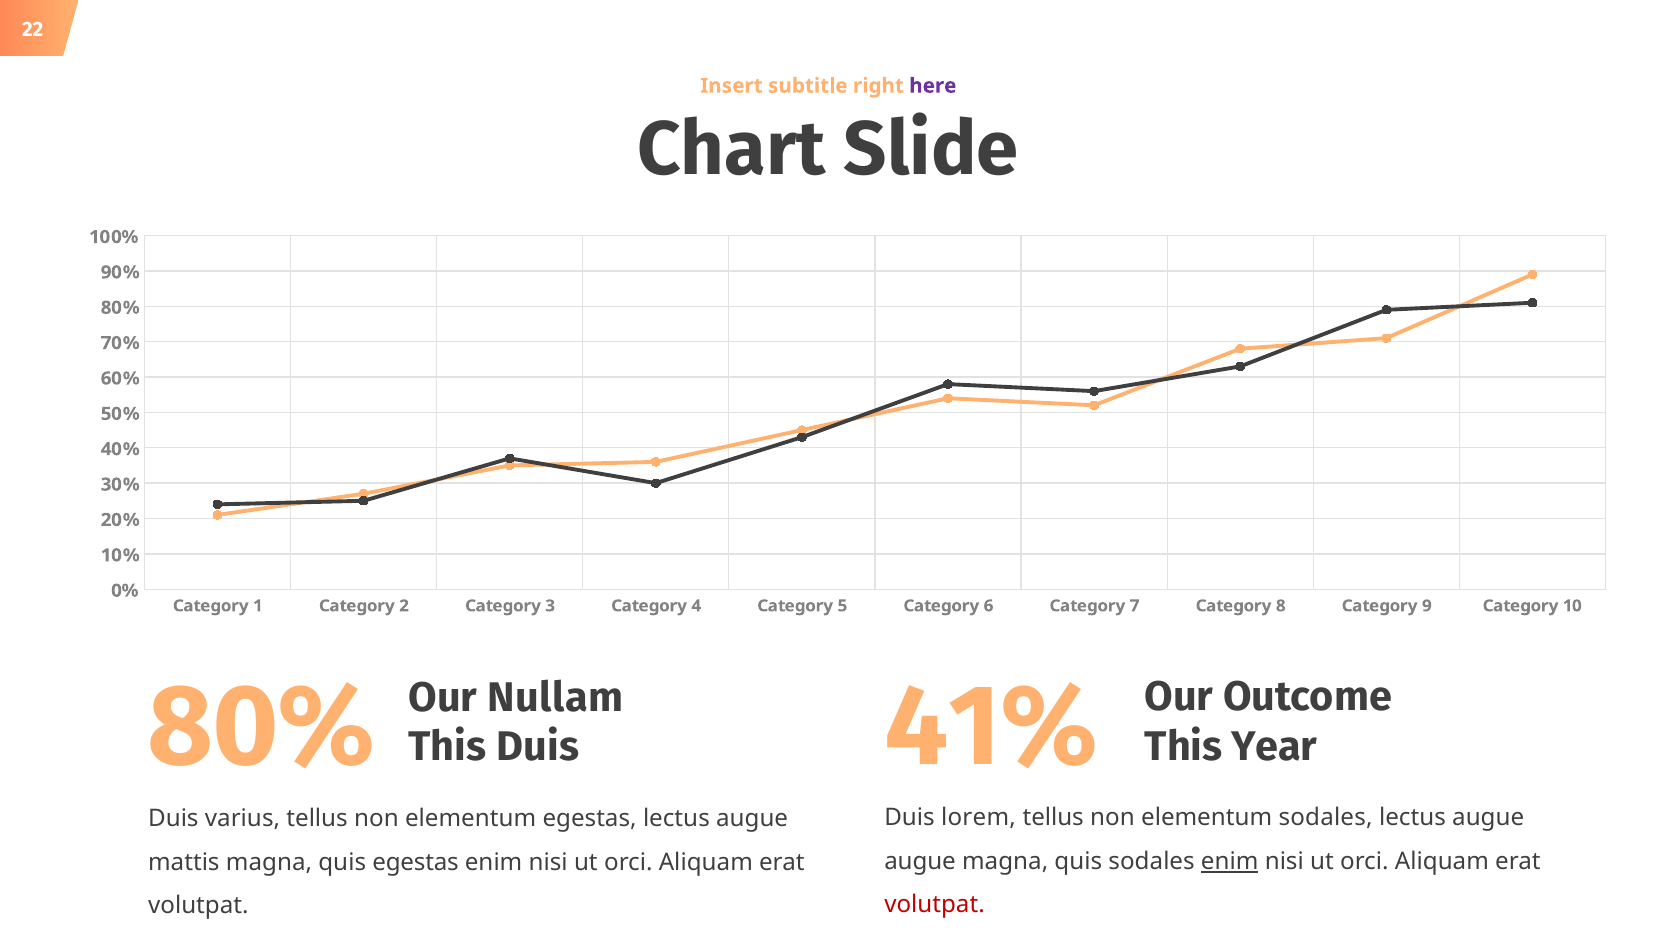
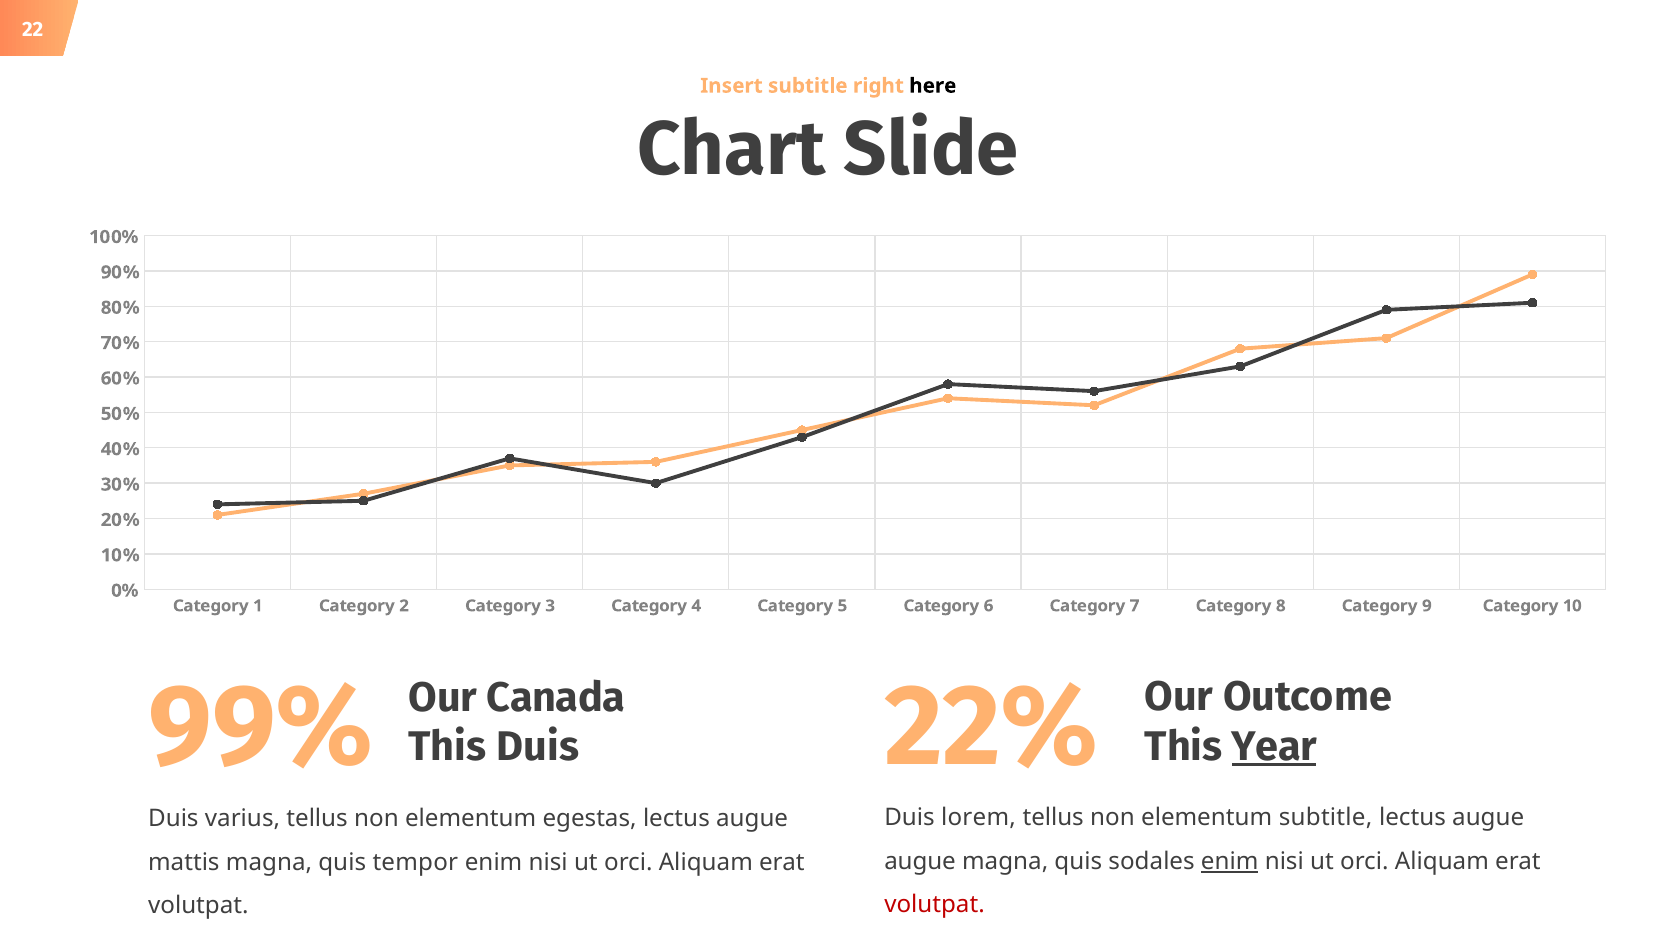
here colour: purple -> black
41%: 41% -> 22%
80% at (262, 727): 80% -> 99%
Nullam: Nullam -> Canada
Year underline: none -> present
elementum sodales: sodales -> subtitle
quis egestas: egestas -> tempor
